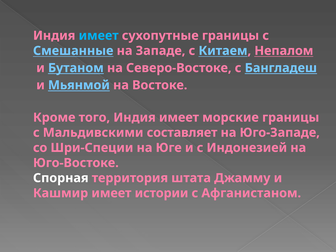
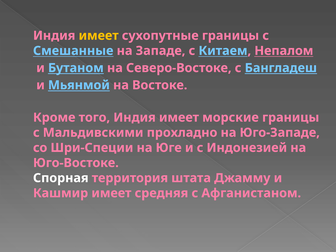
имеет at (99, 36) colour: light blue -> yellow
составляет: составляет -> прохладно
истории: истории -> средняя
